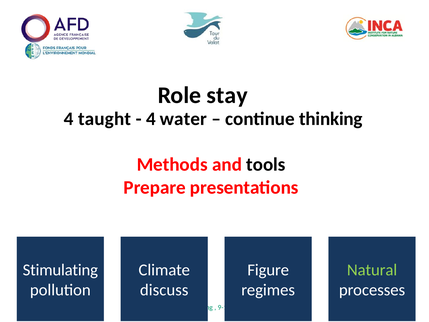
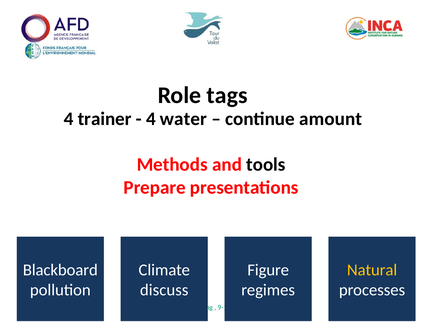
stay: stay -> tags
taught: taught -> trainer
thinking: thinking -> amount
Stimulating: Stimulating -> Blackboard
Natural colour: light green -> yellow
